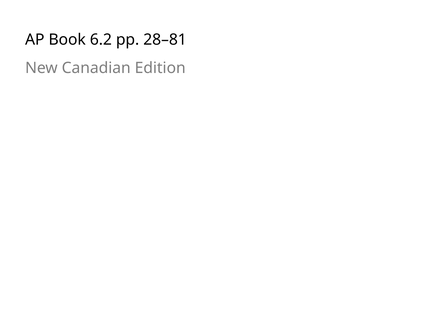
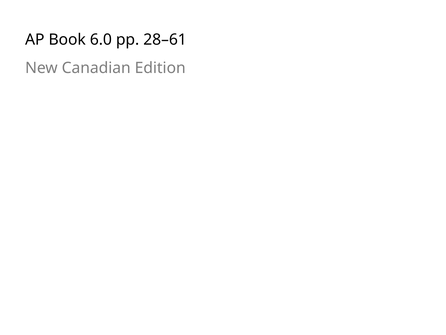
6.2: 6.2 -> 6.0
28–81: 28–81 -> 28–61
